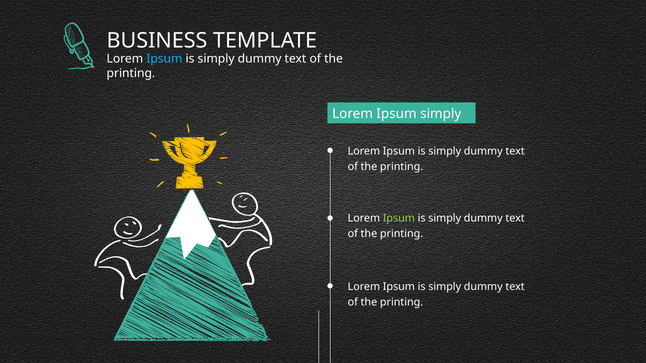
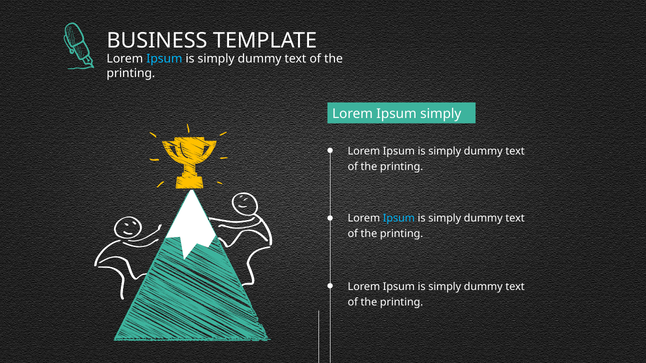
Ipsum at (399, 218) colour: light green -> light blue
